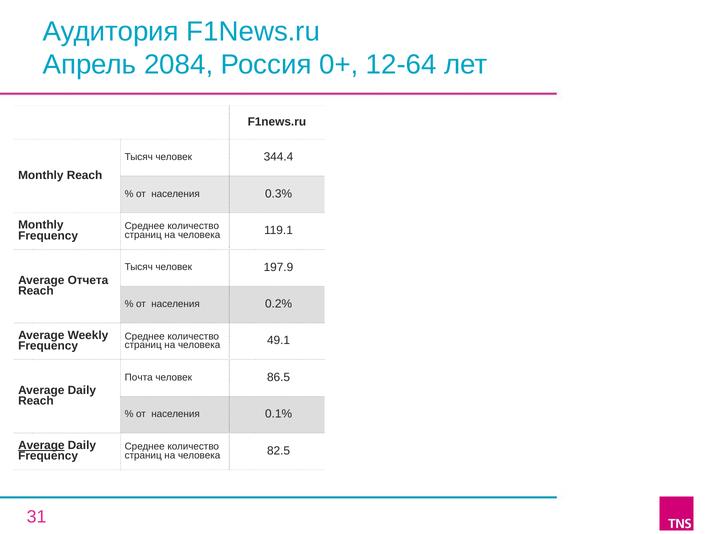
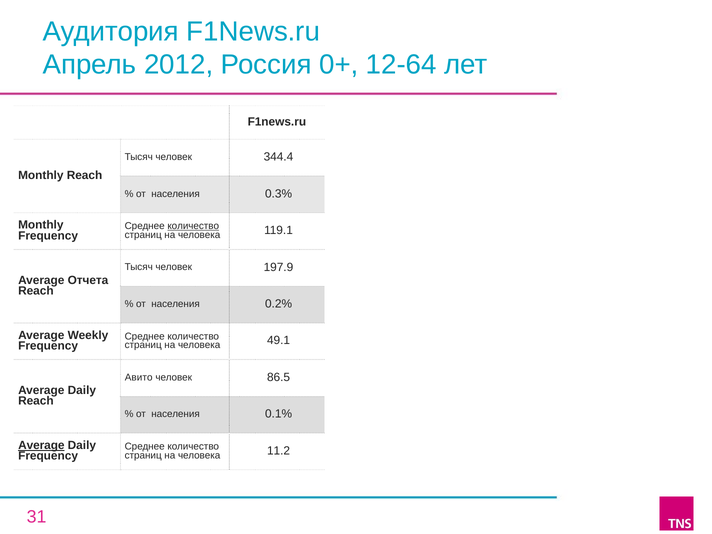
2084: 2084 -> 2012
количество at (193, 226) underline: none -> present
Почта: Почта -> Авито
82.5: 82.5 -> 11.2
